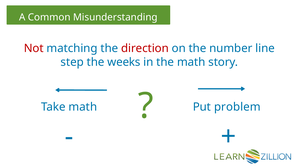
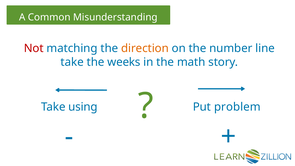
direction colour: red -> orange
step at (72, 62): step -> take
Take math: math -> using
